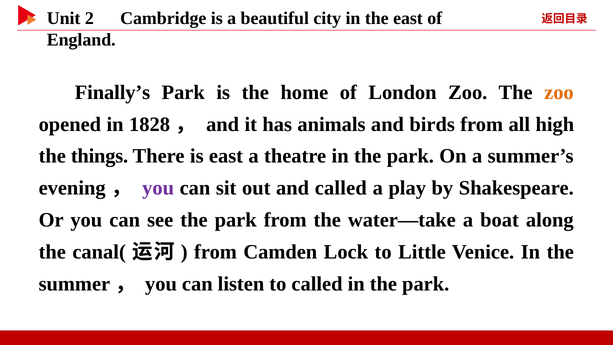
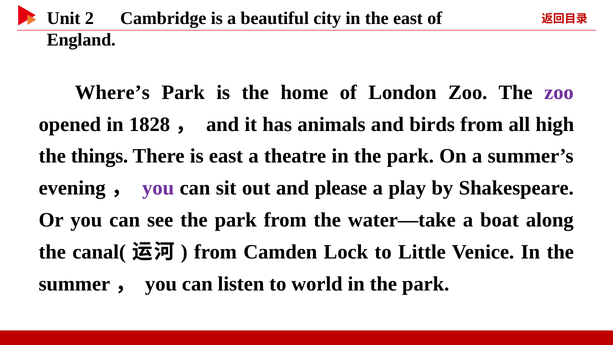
Finally’s: Finally’s -> Where’s
zoo at (559, 92) colour: orange -> purple
and called: called -> please
to called: called -> world
